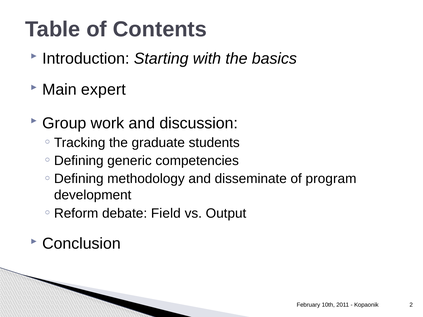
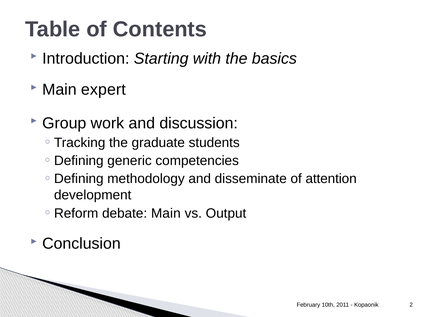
program: program -> attention
debate Field: Field -> Main
